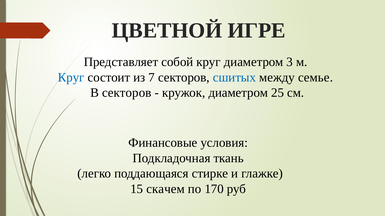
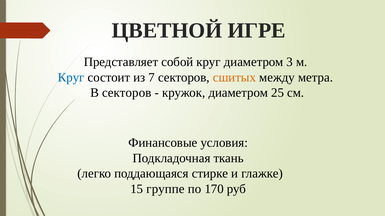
сшитых colour: blue -> orange
семье: семье -> метра
скачем: скачем -> группе
